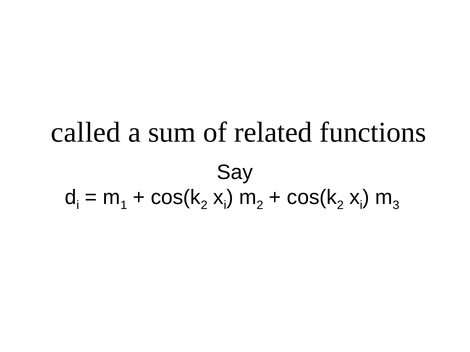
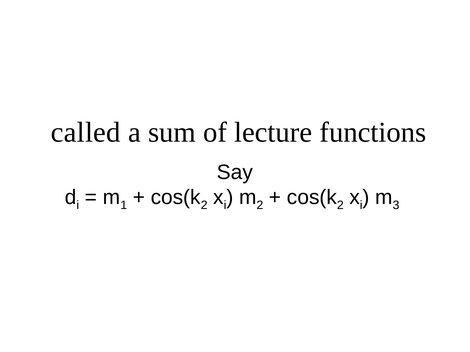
related: related -> lecture
